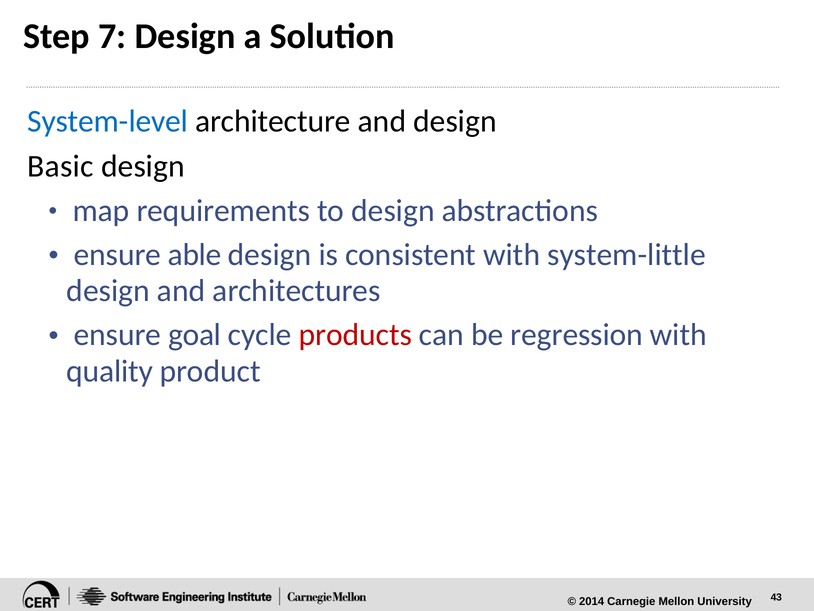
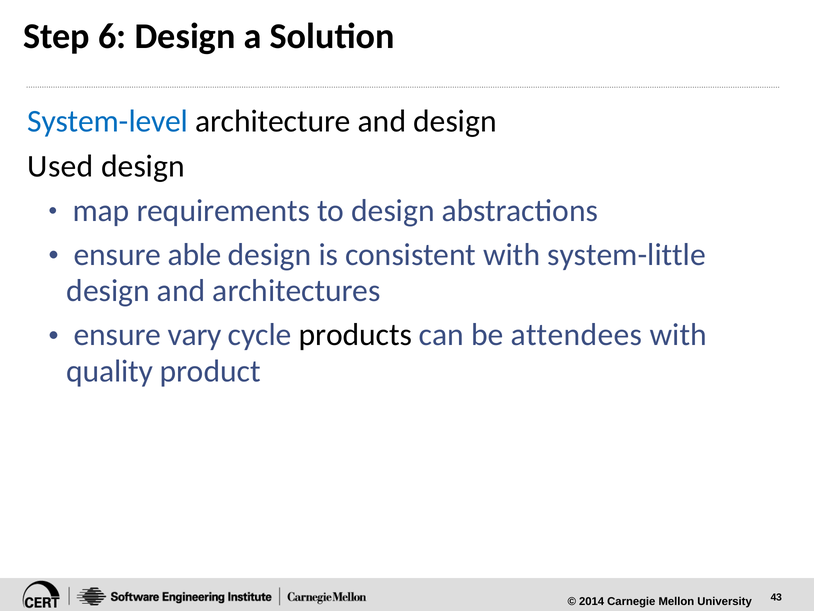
7: 7 -> 6
Basic: Basic -> Used
goal: goal -> vary
products colour: red -> black
regression: regression -> attendees
